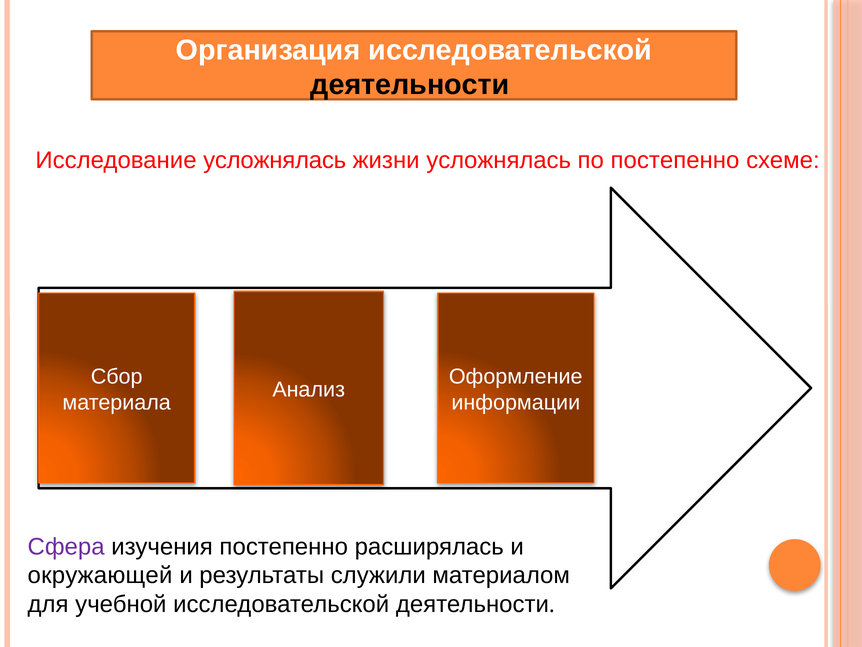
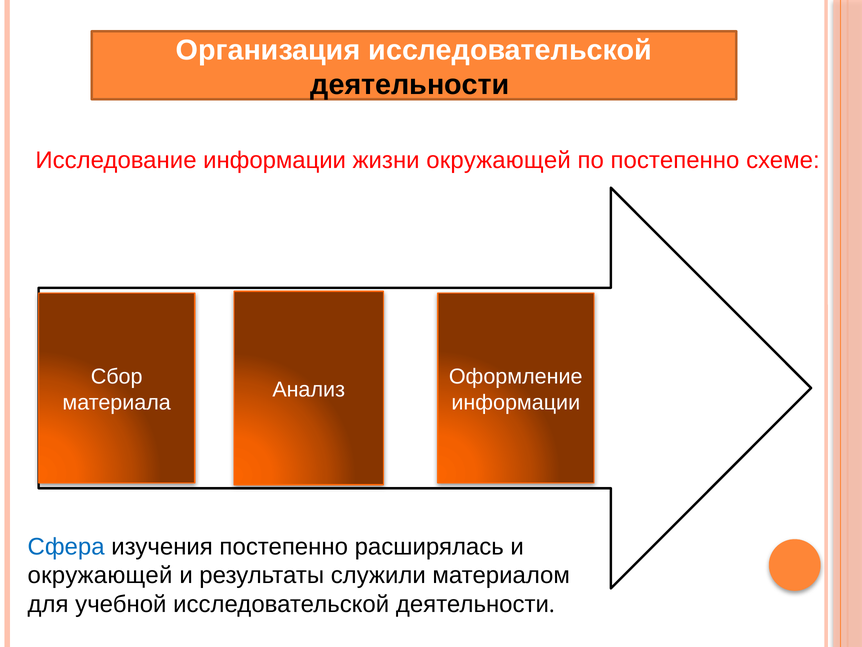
Исследование усложнялась: усложнялась -> информации
жизни усложнялась: усложнялась -> окружающей
Сфера colour: purple -> blue
